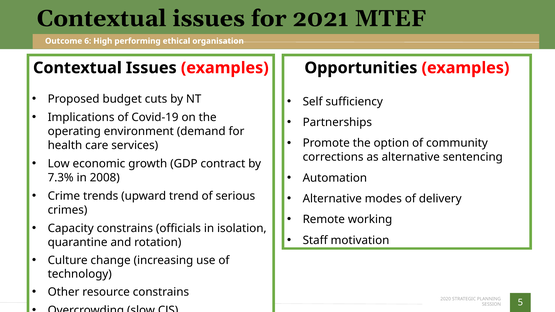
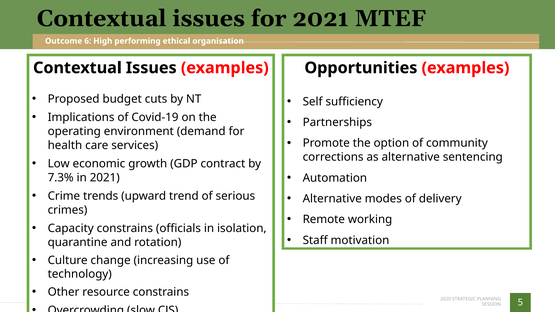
in 2008: 2008 -> 2021
